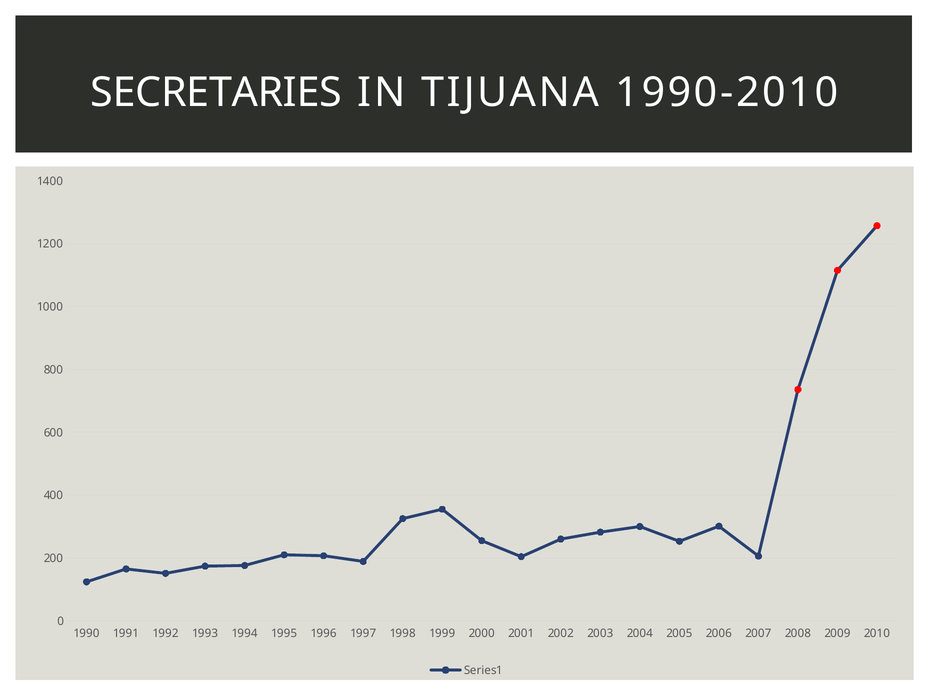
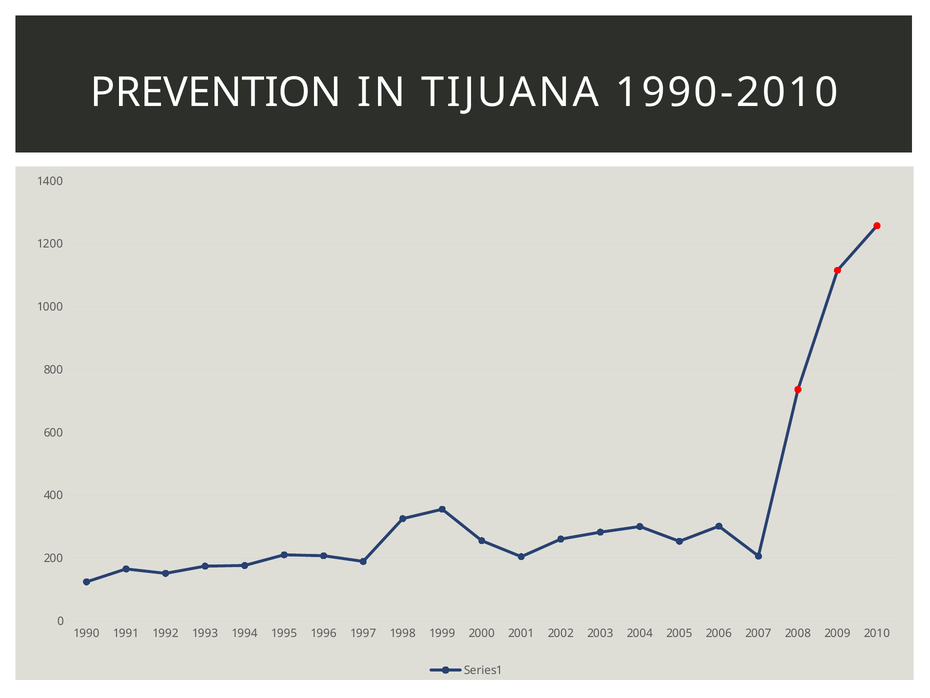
SECRETARIES: SECRETARIES -> PREVENTION
